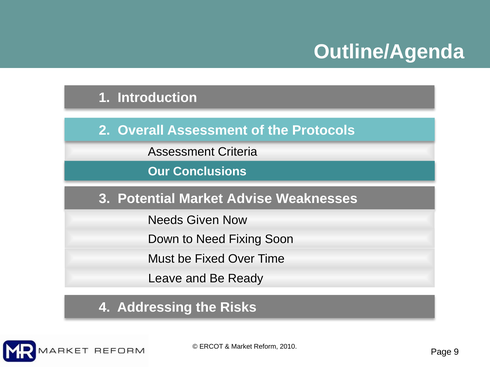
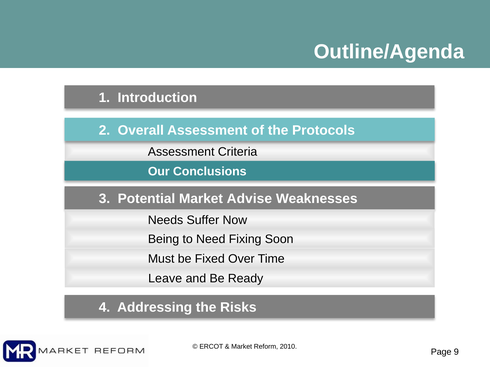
Given: Given -> Suffer
Down: Down -> Being
